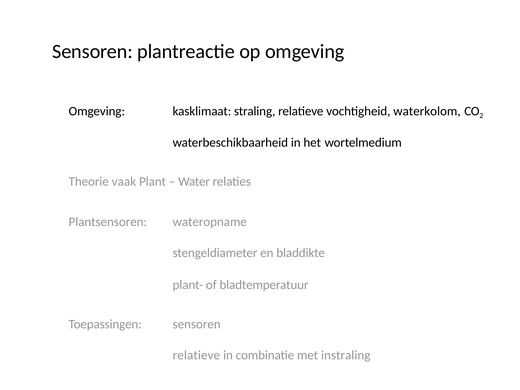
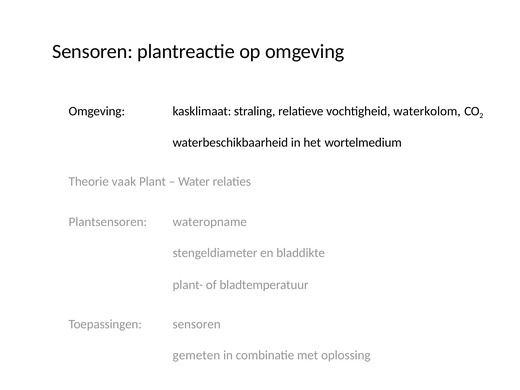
relatieve at (196, 355): relatieve -> gemeten
instraling: instraling -> oplossing
